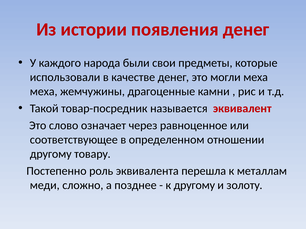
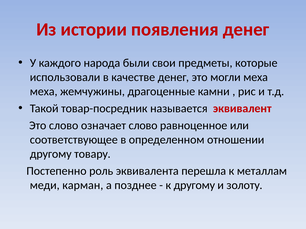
означает через: через -> слово
сложно: сложно -> карман
